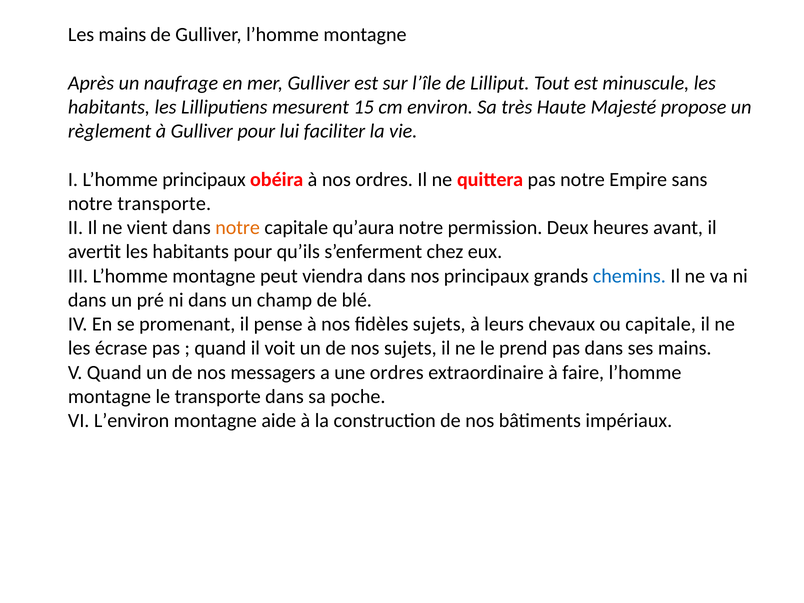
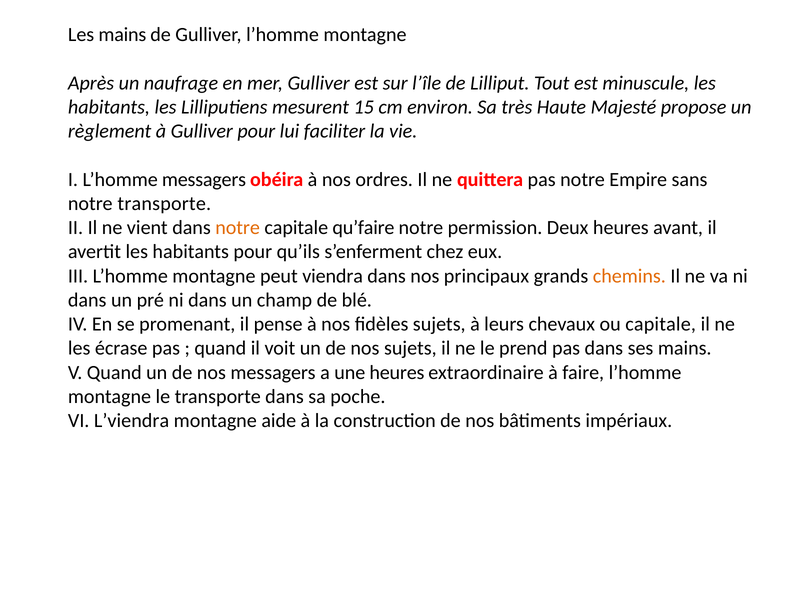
L’homme principaux: principaux -> messagers
qu’aura: qu’aura -> qu’faire
chemins colour: blue -> orange
une ordres: ordres -> heures
L’environ: L’environ -> L’viendra
